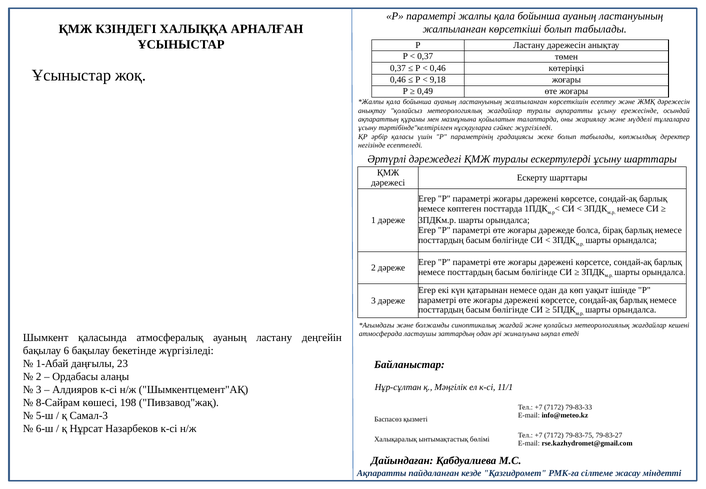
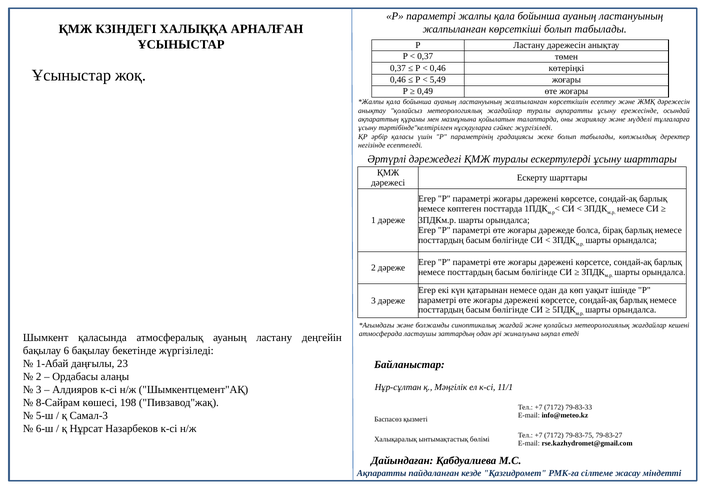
9,18: 9,18 -> 5,49
